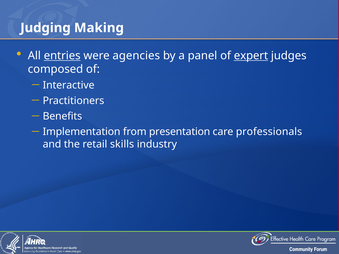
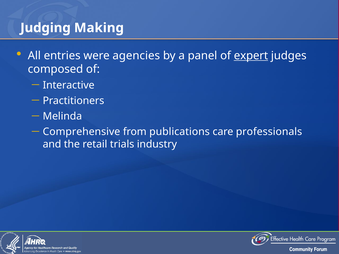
entries underline: present -> none
Benefits: Benefits -> Melinda
Implementation: Implementation -> Comprehensive
presentation: presentation -> publications
skills: skills -> trials
